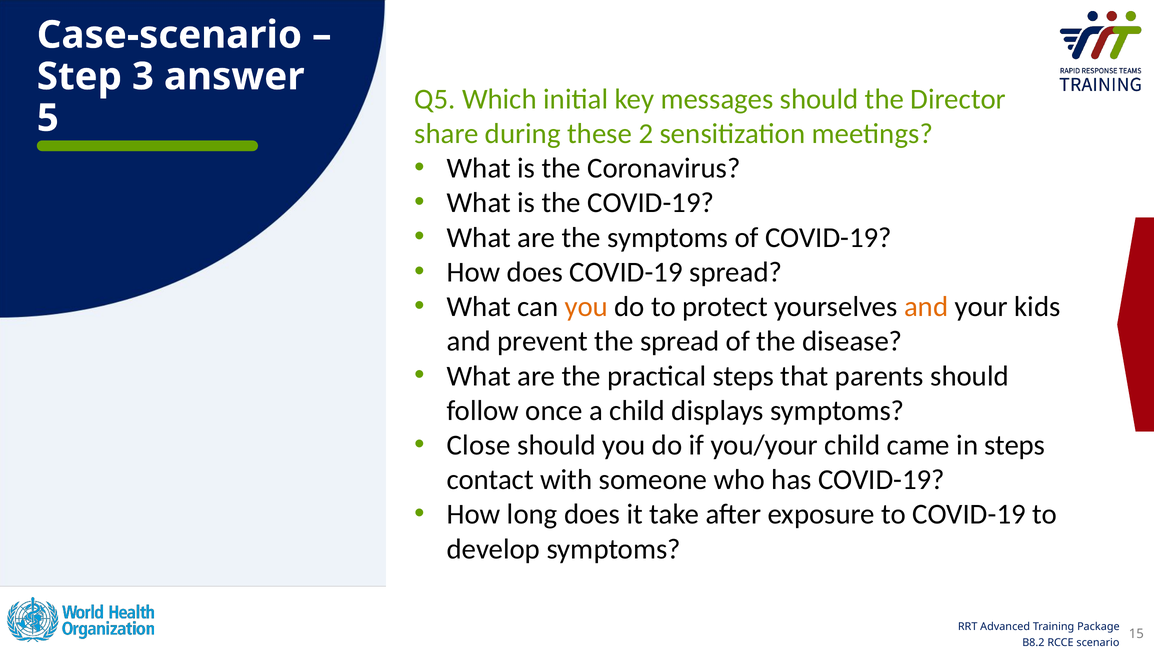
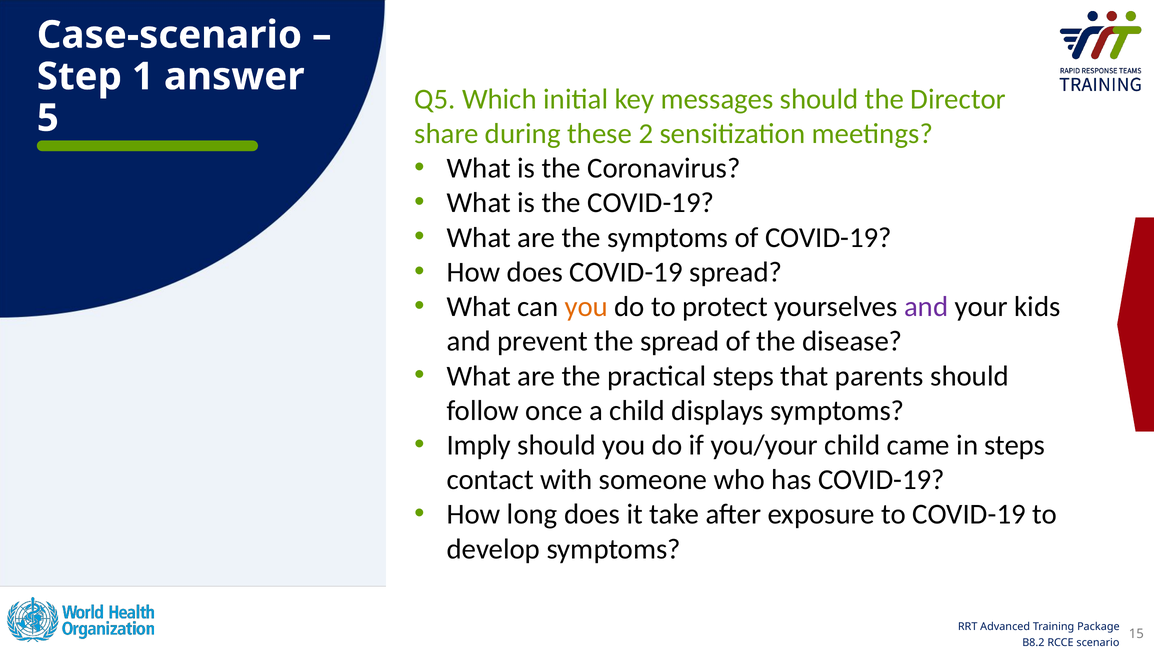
3: 3 -> 1
and at (926, 307) colour: orange -> purple
Close: Close -> Imply
